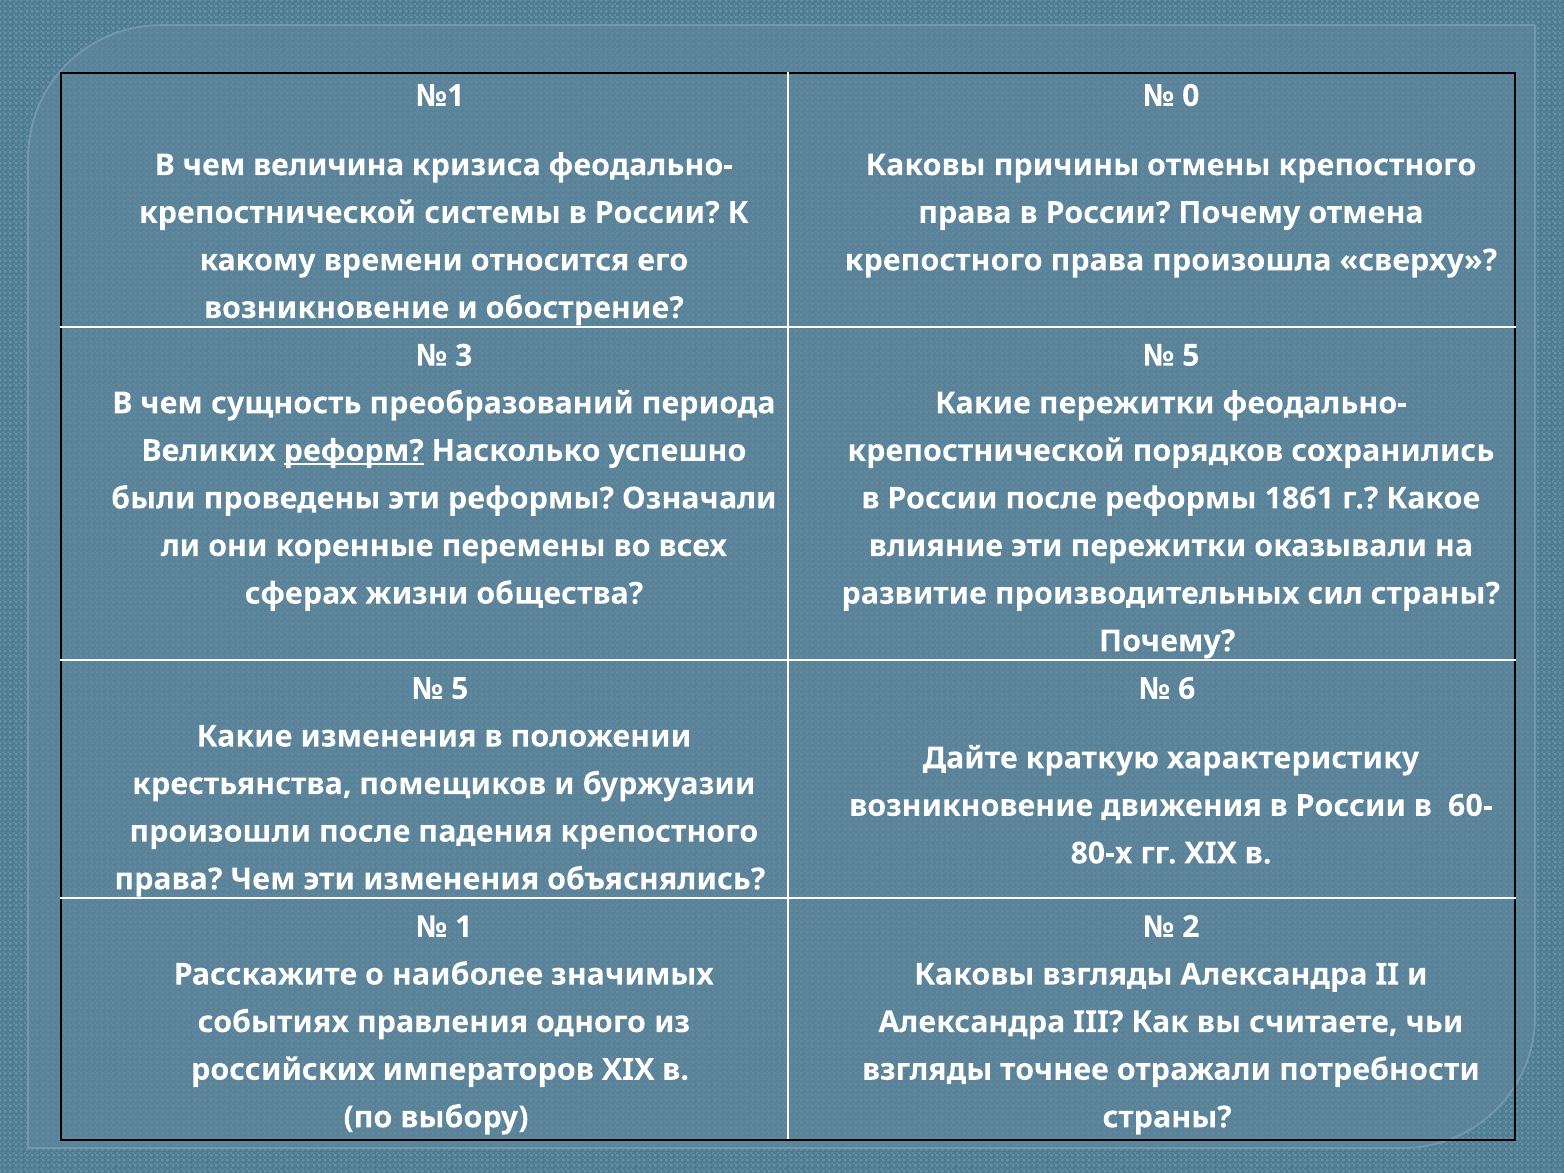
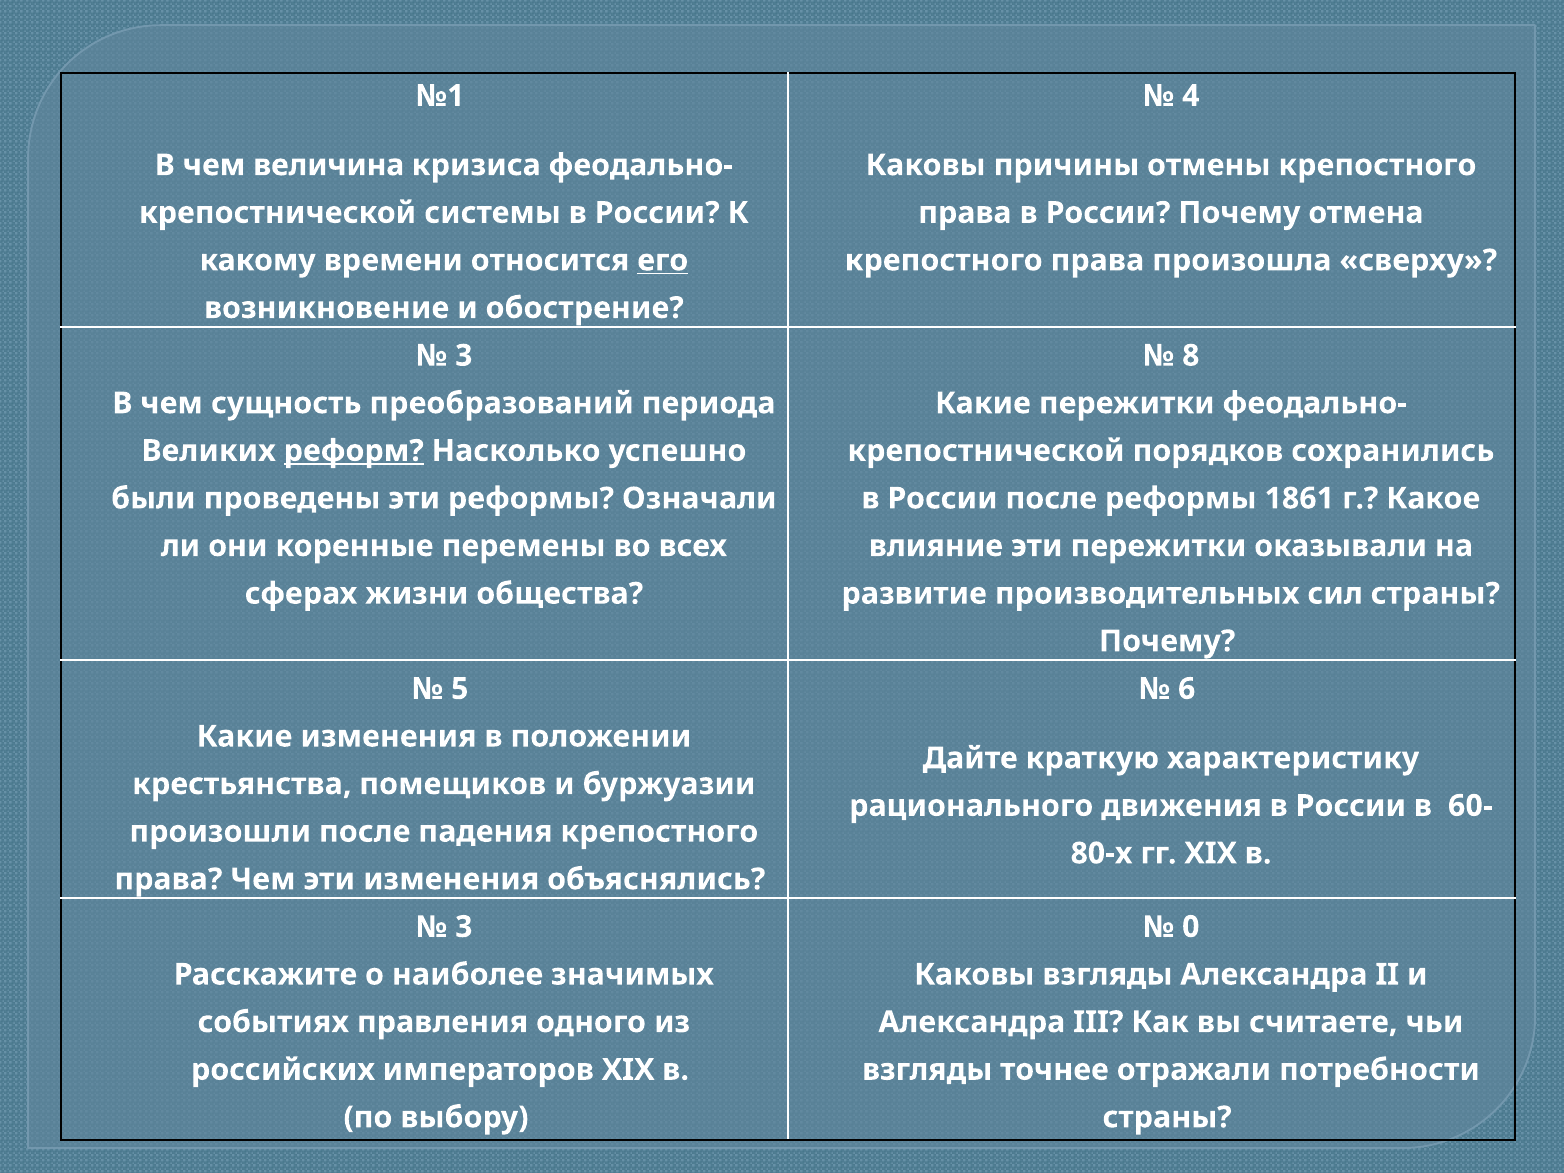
0: 0 -> 4
его underline: none -> present
5 at (1191, 356): 5 -> 8
возникновение at (971, 806): возникновение -> рационального
1 at (464, 927): 1 -> 3
2: 2 -> 0
